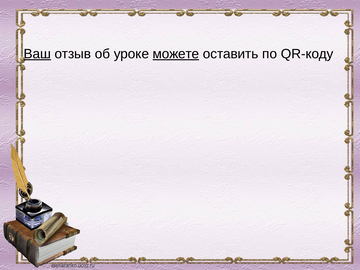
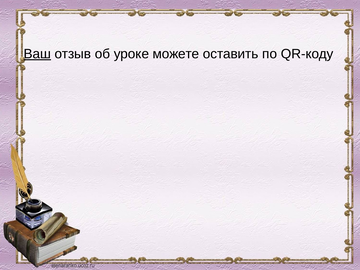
можете underline: present -> none
